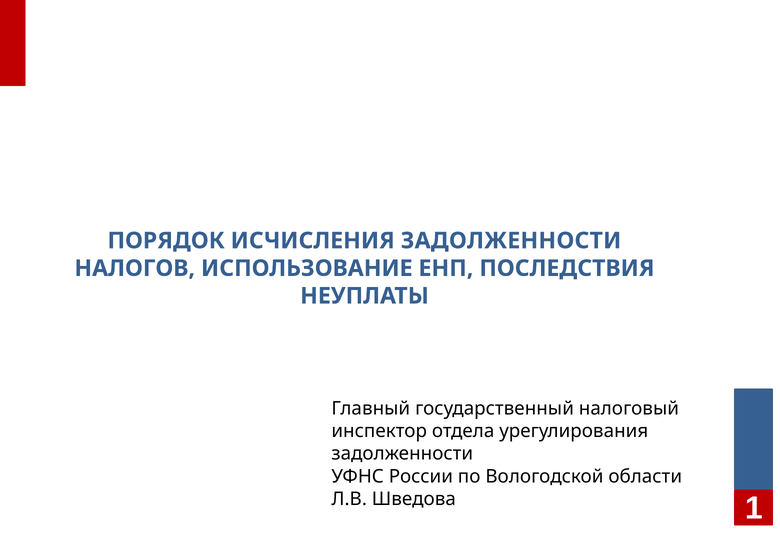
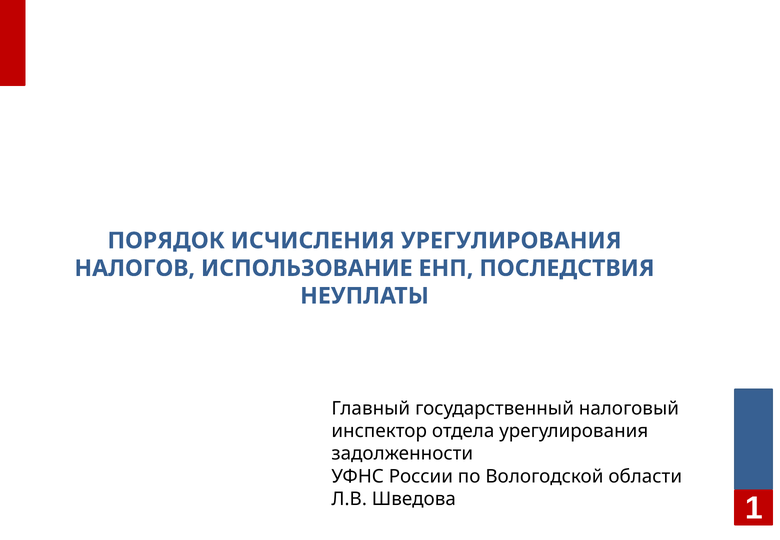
ИСЧИСЛЕНИЯ ЗАДОЛЖЕННОСТИ: ЗАДОЛЖЕННОСТИ -> УРЕГУЛИРОВАНИЯ
